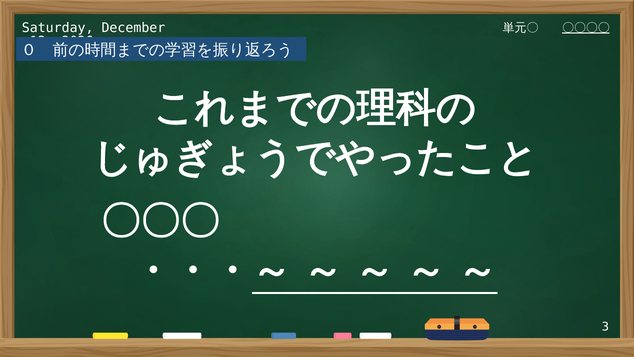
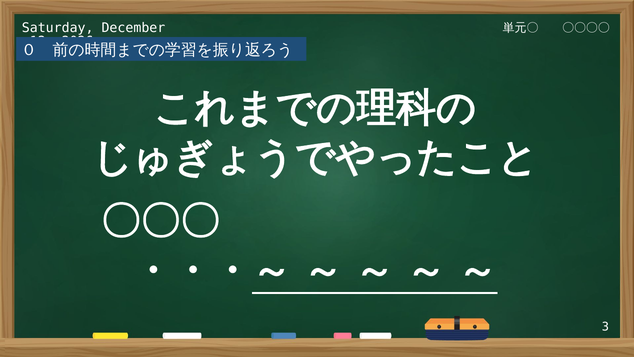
〇〇〇〇 underline: present -> none
